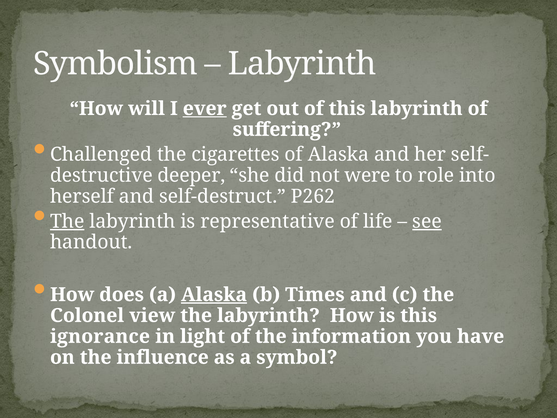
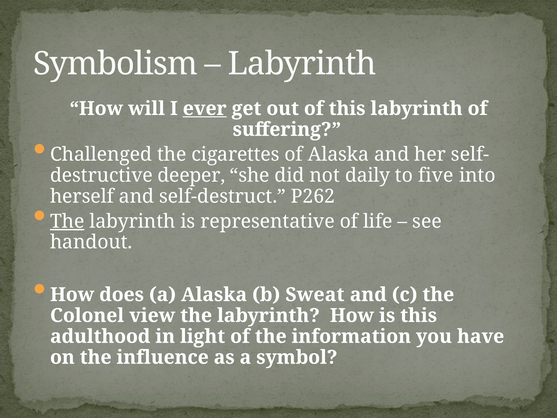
were: were -> daily
role: role -> five
see underline: present -> none
Alaska at (214, 295) underline: present -> none
Times: Times -> Sweat
ignorance: ignorance -> adulthood
